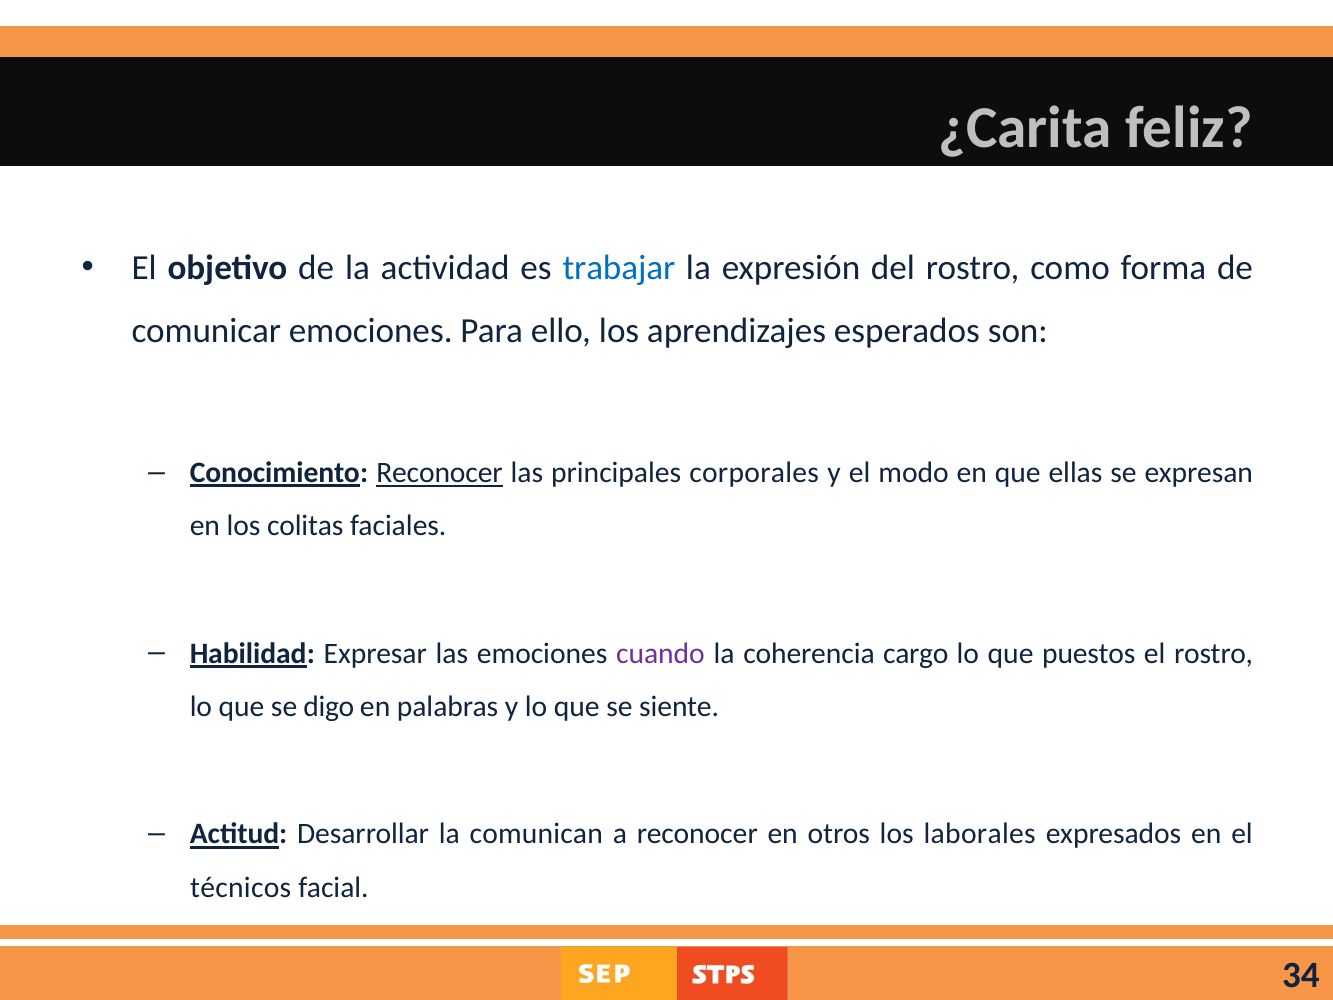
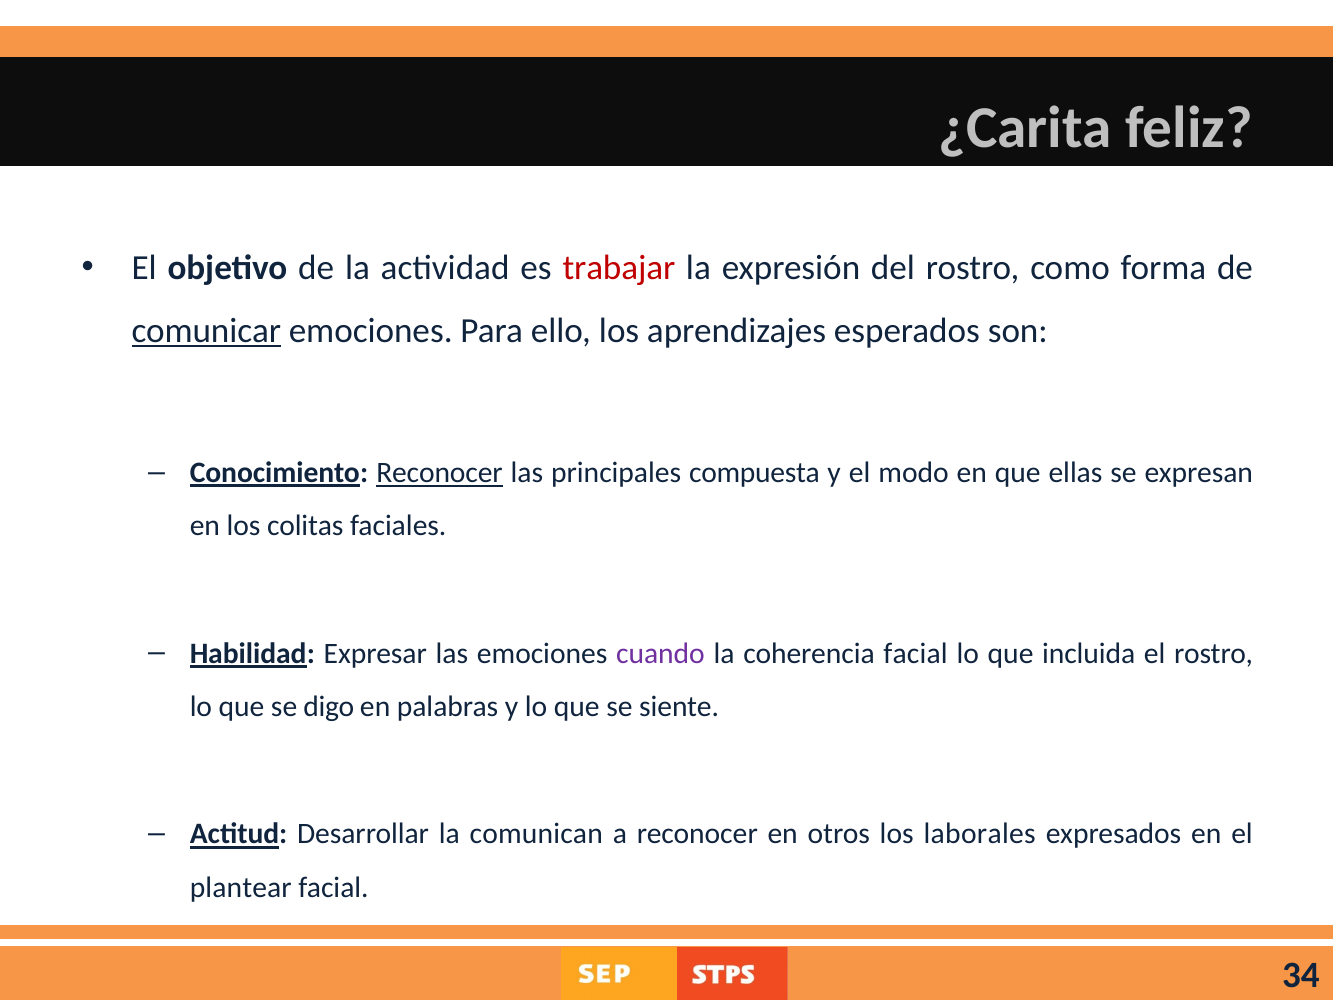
trabajar colour: blue -> red
comunicar underline: none -> present
corporales: corporales -> compuesta
coherencia cargo: cargo -> facial
puestos: puestos -> incluida
técnicos: técnicos -> plantear
